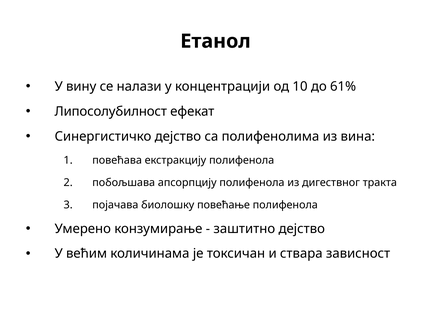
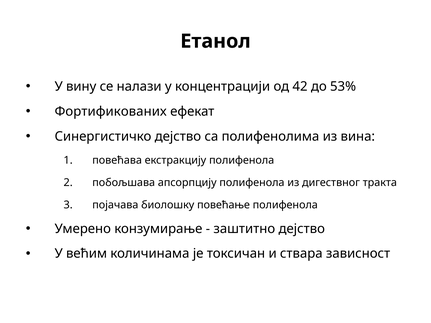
10: 10 -> 42
61%: 61% -> 53%
Липосолубилност: Липосолубилност -> Фортификованих
